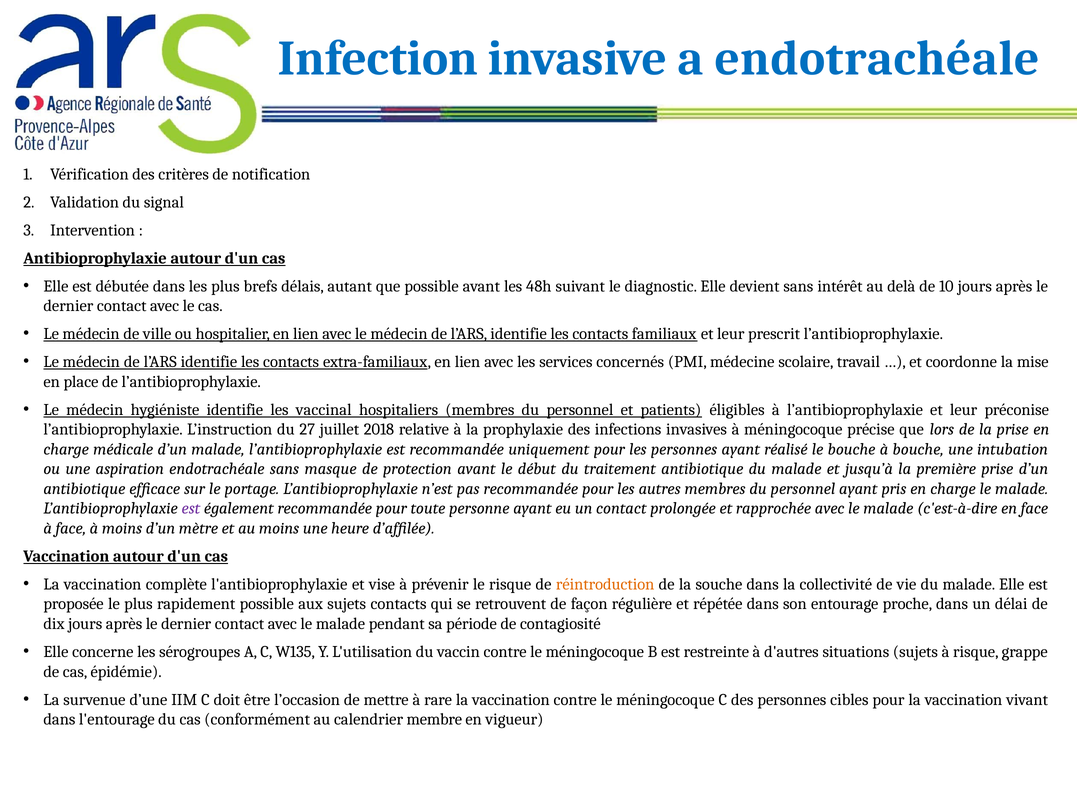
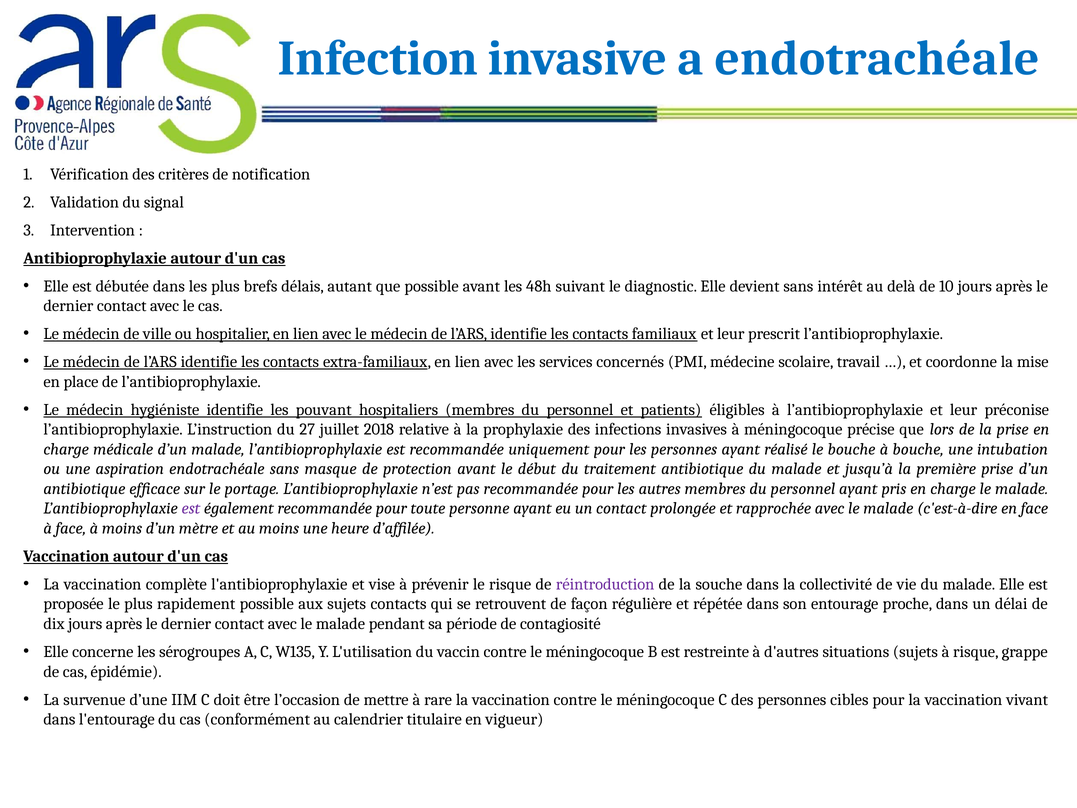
vaccinal: vaccinal -> pouvant
réintroduction colour: orange -> purple
membre: membre -> titulaire
